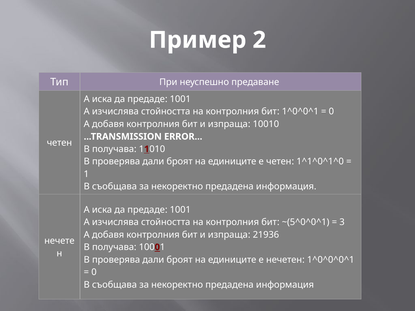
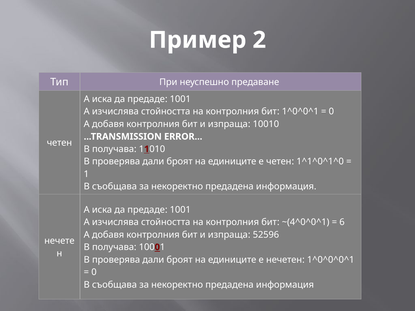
~(5^0^0^1: ~(5^0^0^1 -> ~(4^0^0^1
3: 3 -> 6
21936: 21936 -> 52596
